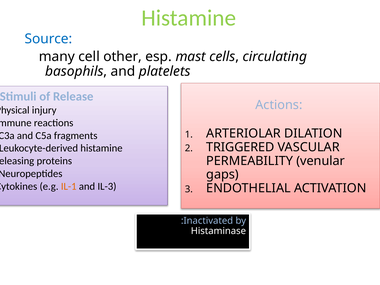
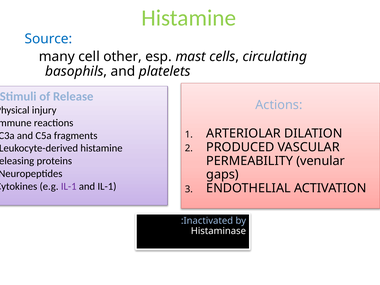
TRIGGERED: TRIGGERED -> PRODUCED
IL-1 at (69, 186) colour: orange -> purple
and IL-3: IL-3 -> IL-1
